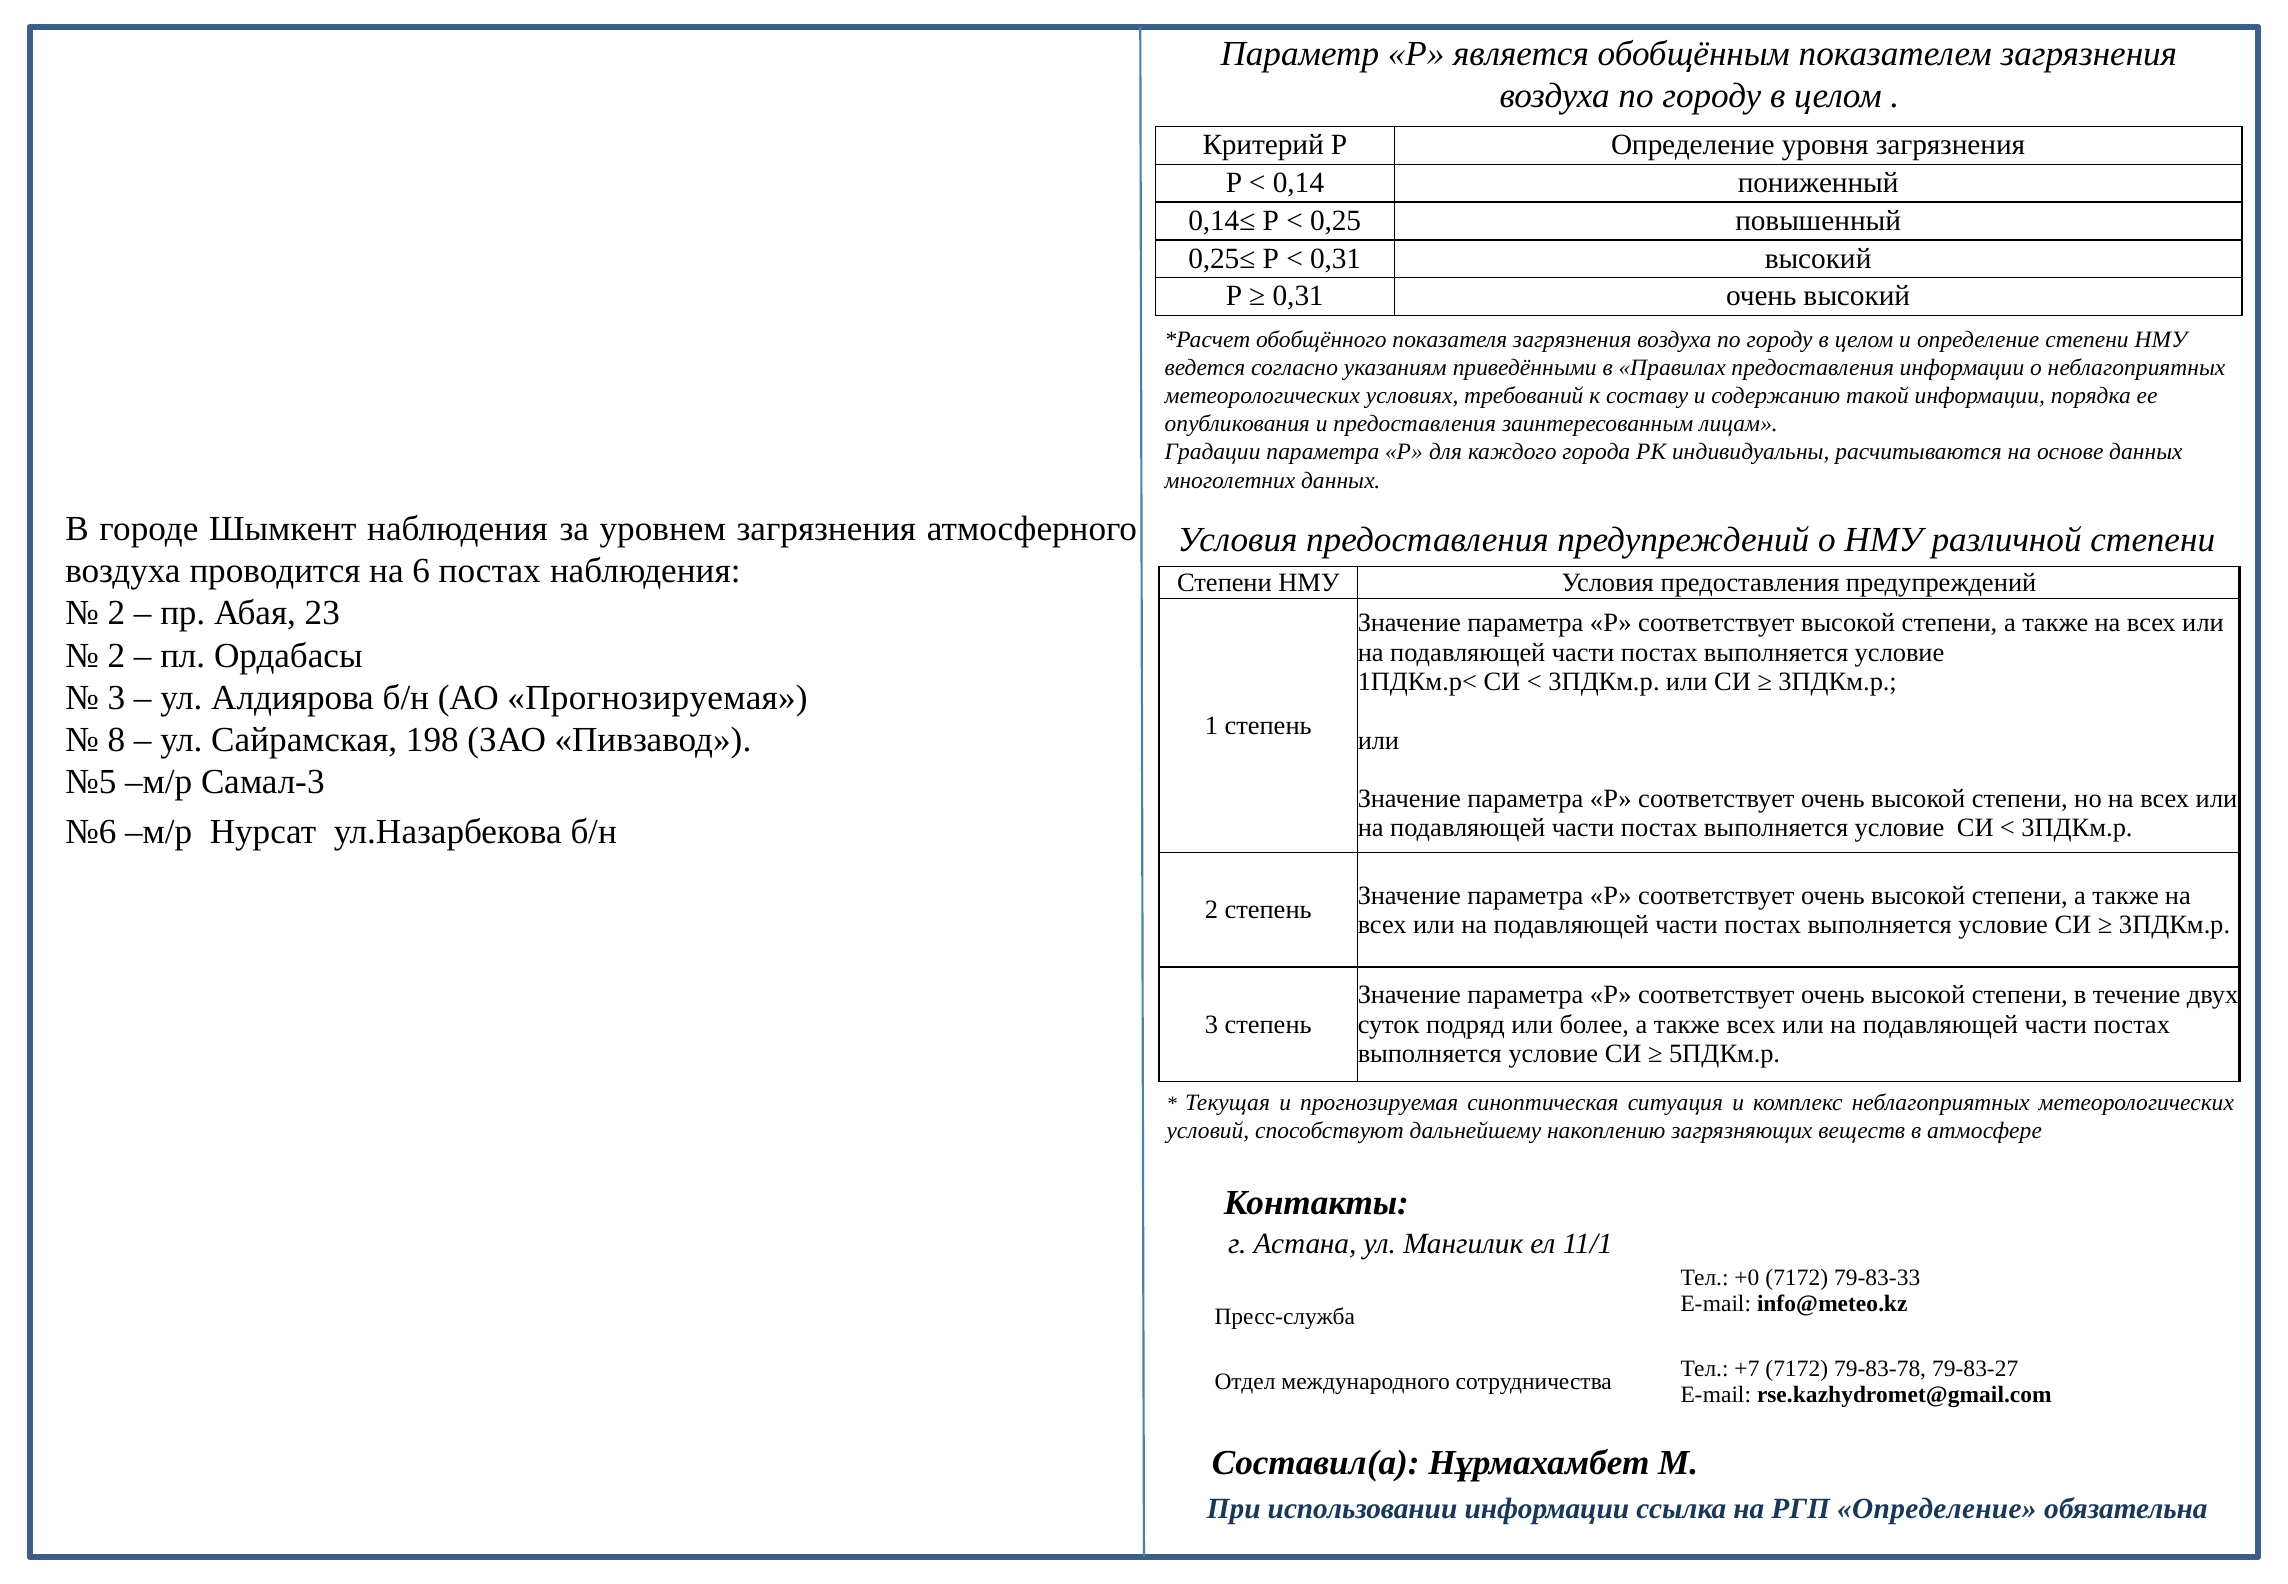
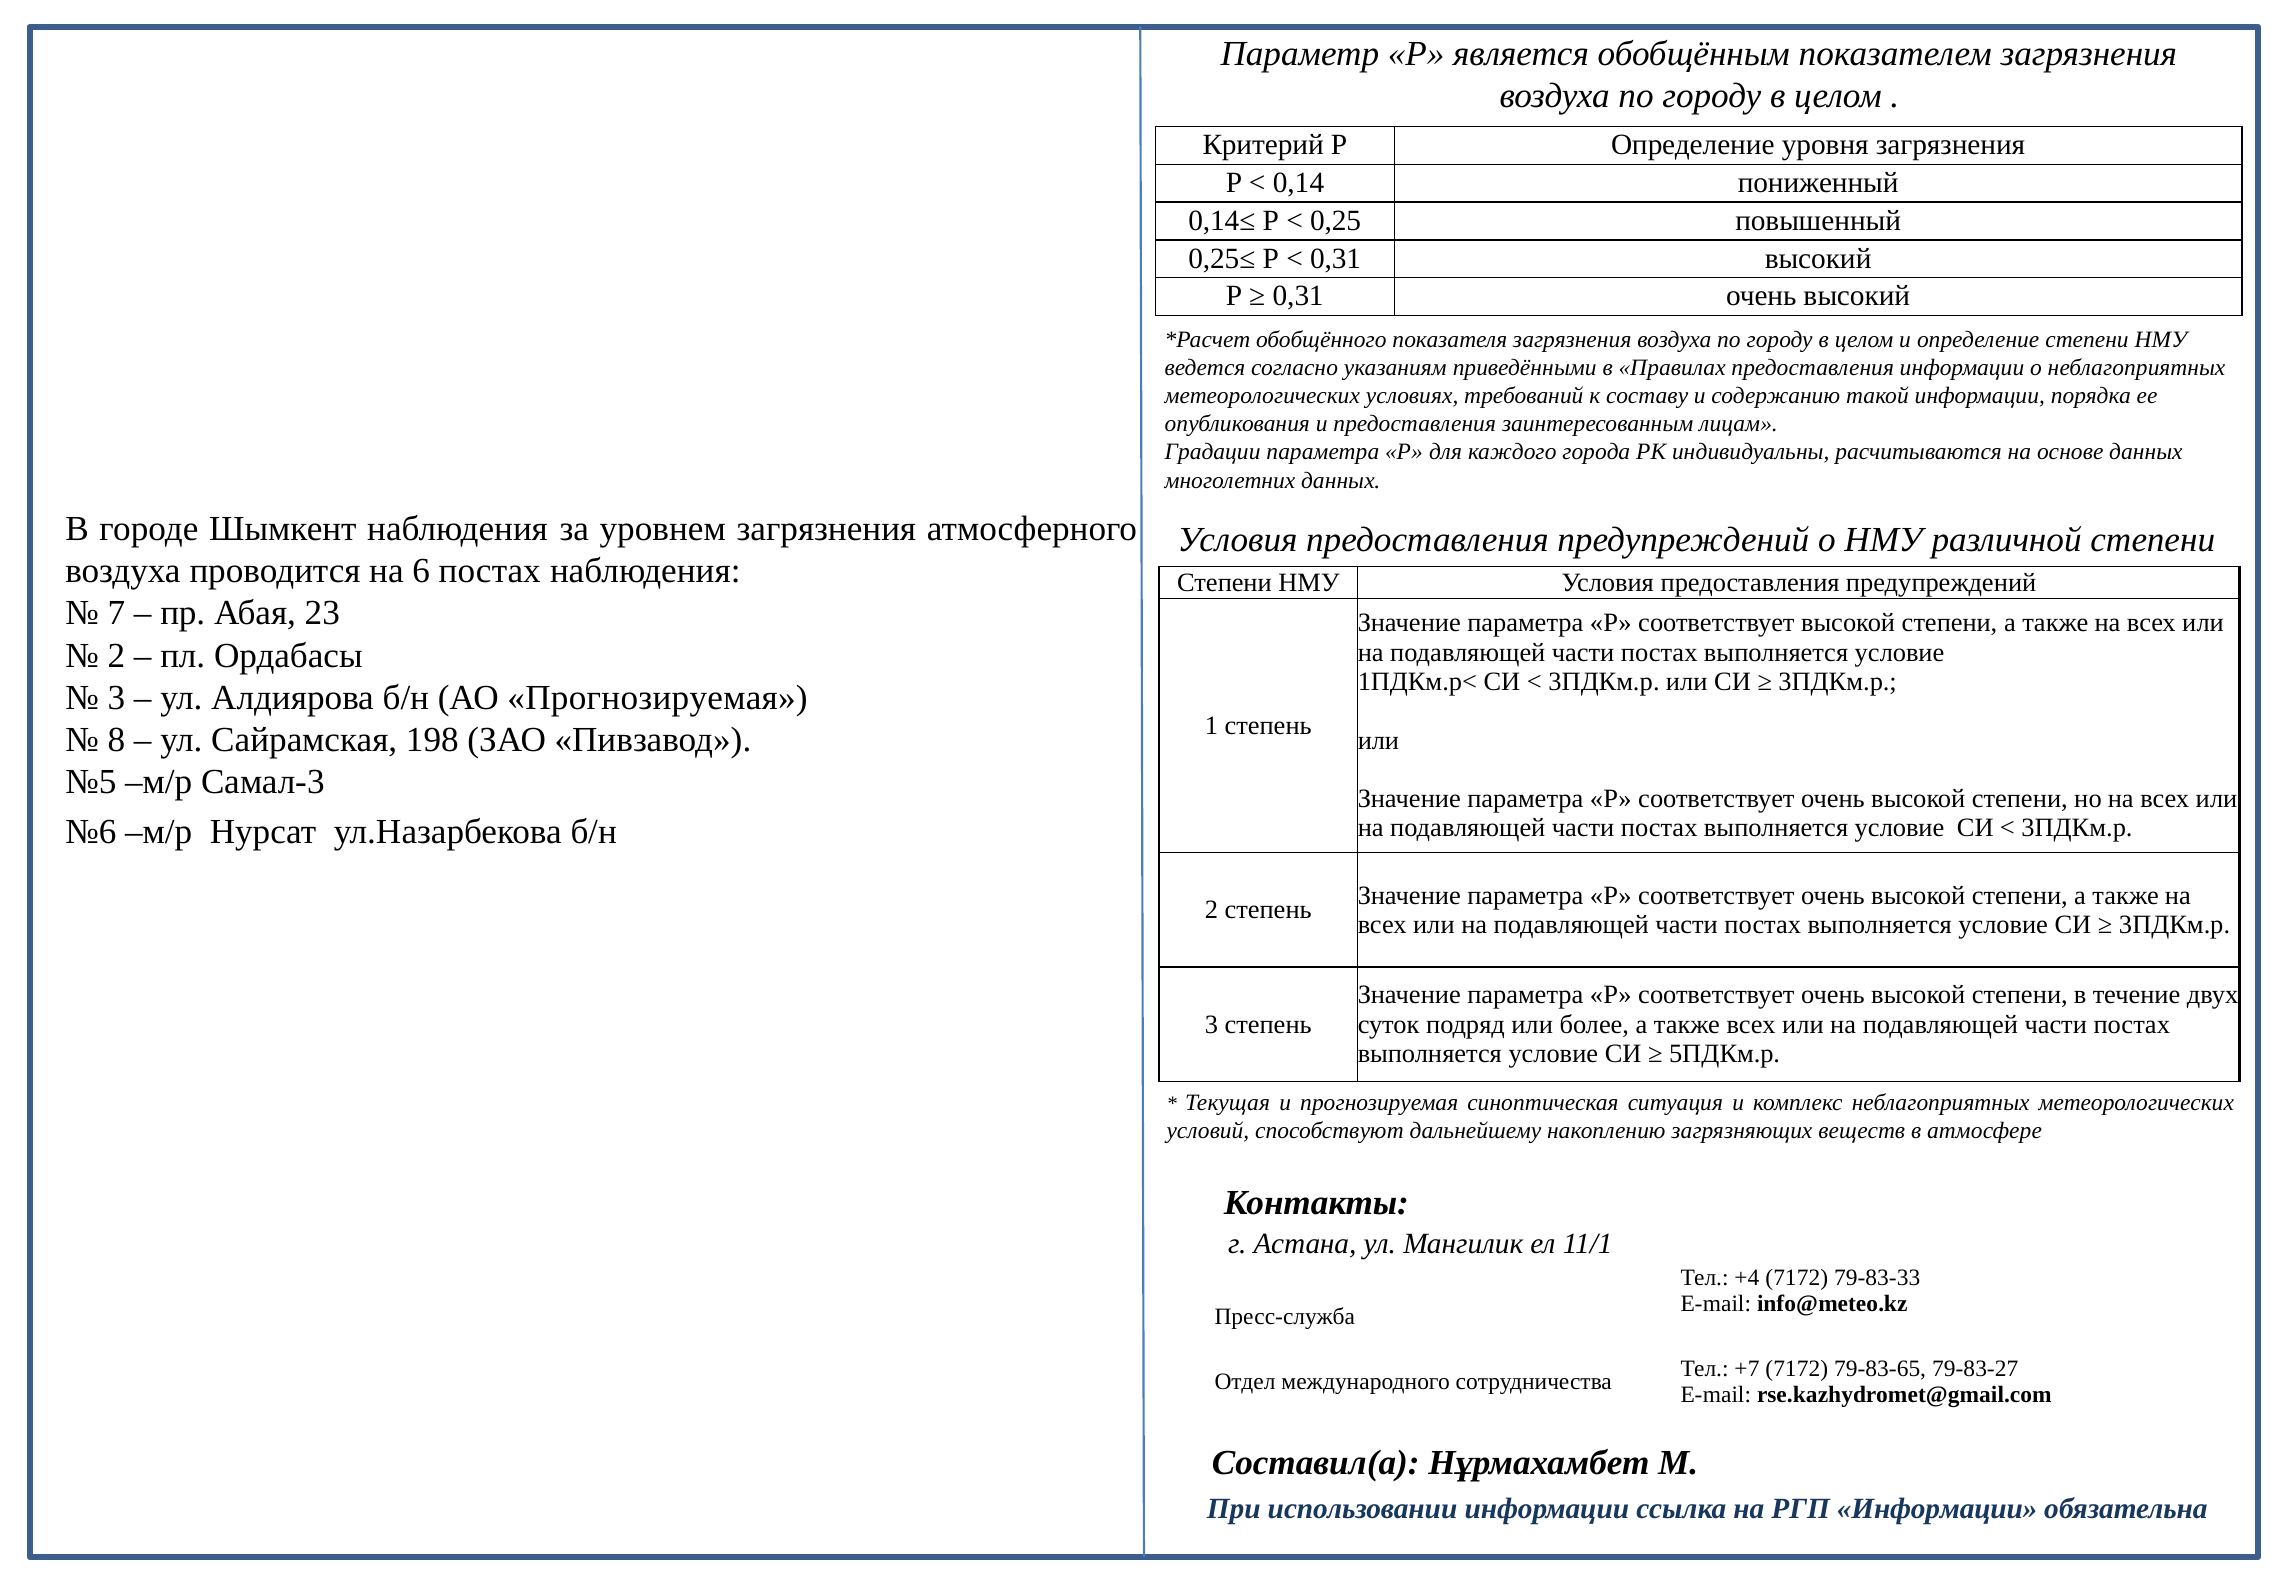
2 at (116, 613): 2 -> 7
+0: +0 -> +4
79-83-78: 79-83-78 -> 79-83-65
РГП Определение: Определение -> Информации
